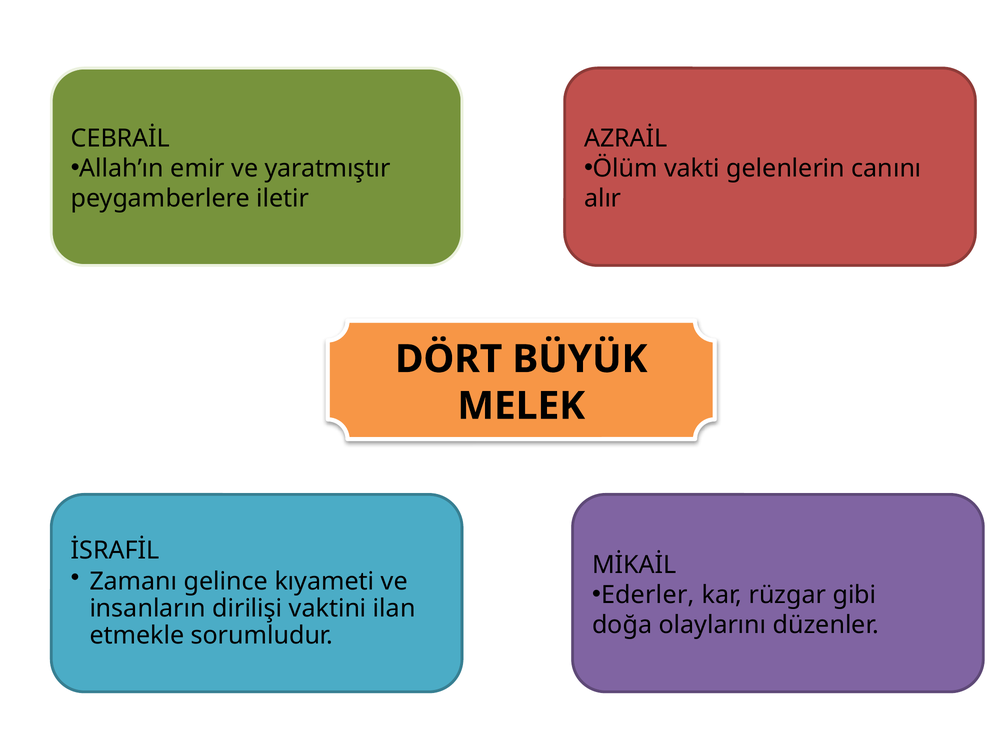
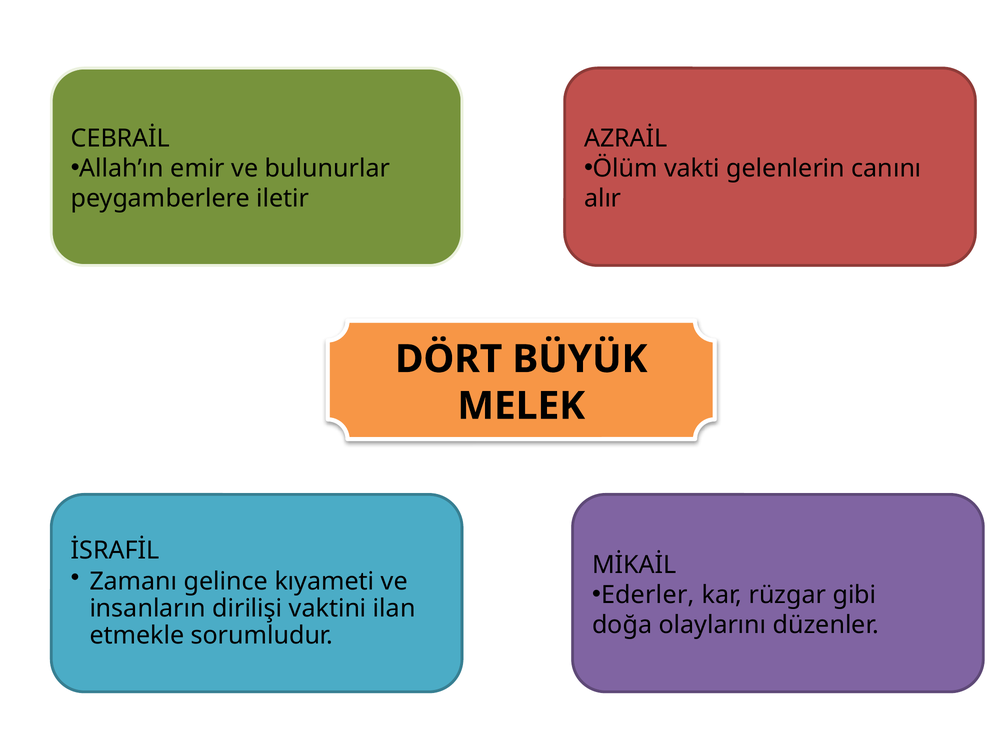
yaratmıştır: yaratmıştır -> bulunurlar
